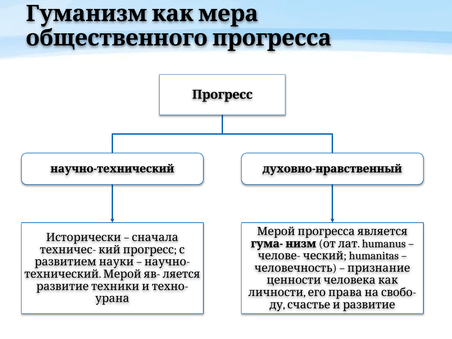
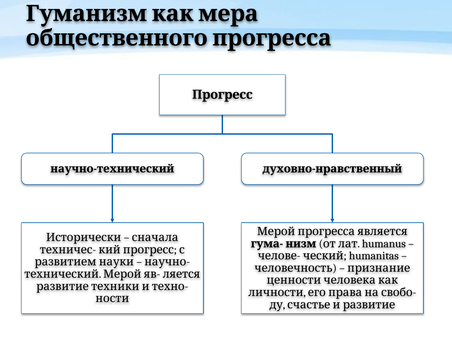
урана: урана -> ности
